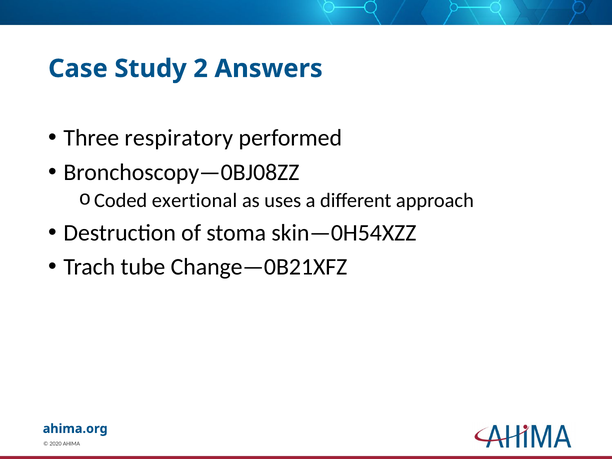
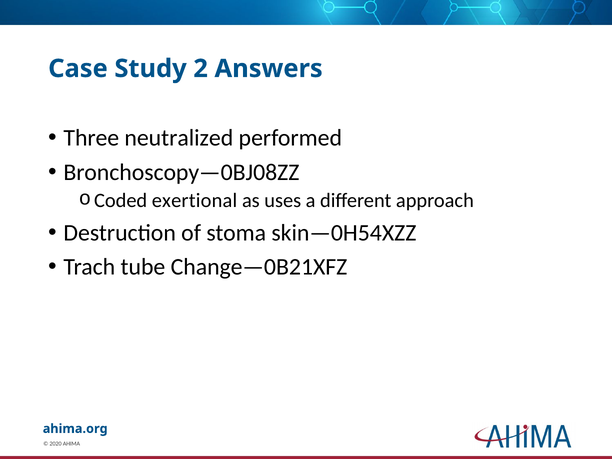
respiratory: respiratory -> neutralized
